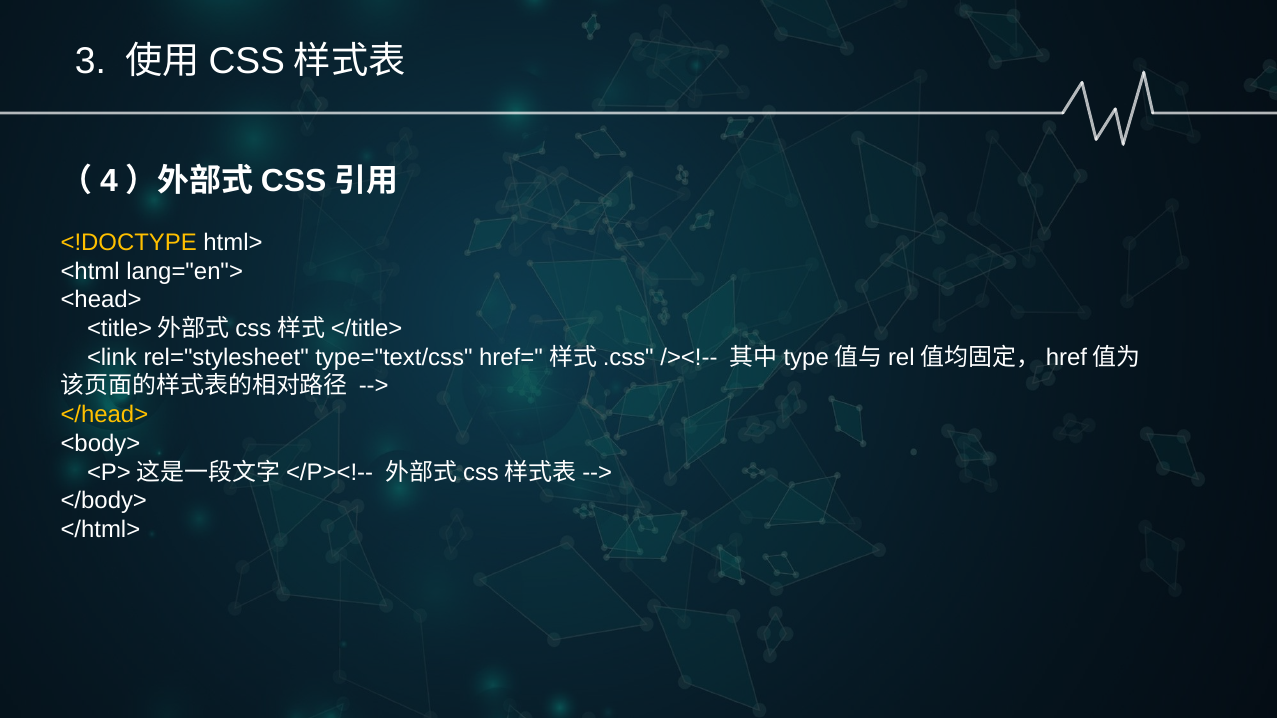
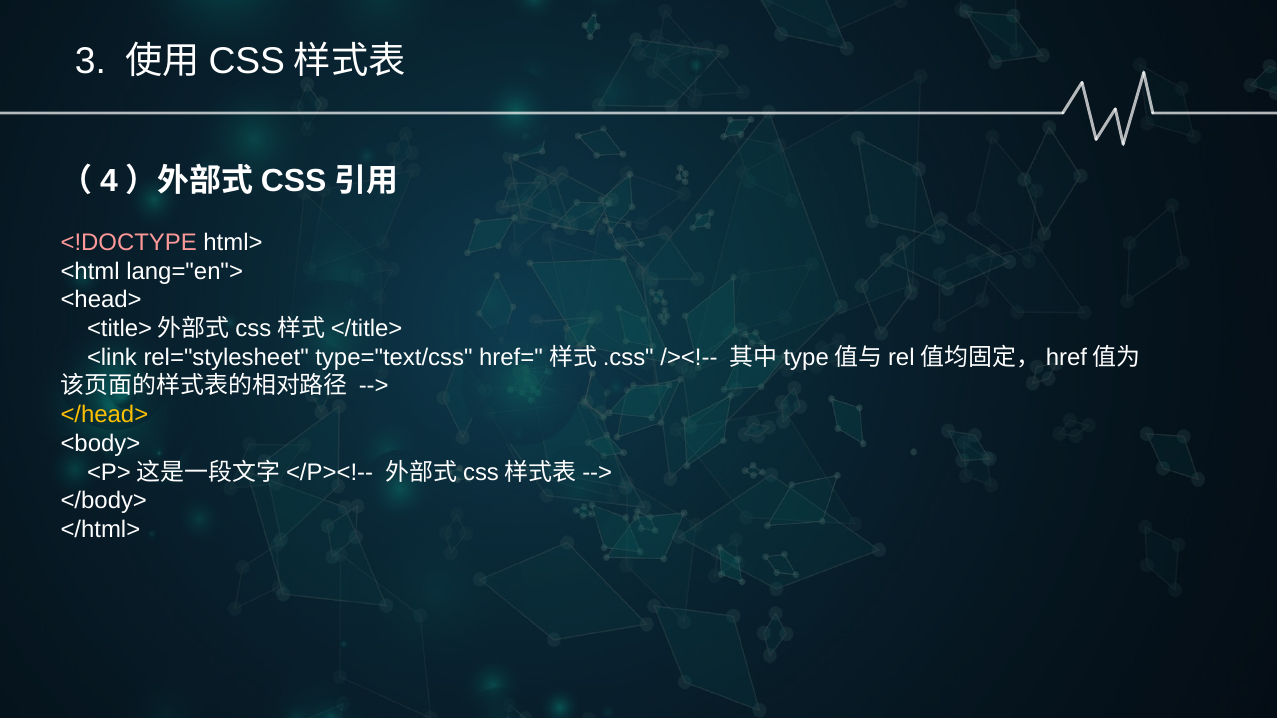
<!DOCTYPE colour: yellow -> pink
